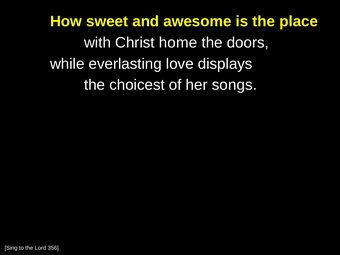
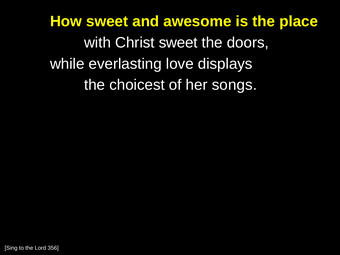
Christ home: home -> sweet
